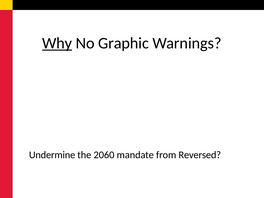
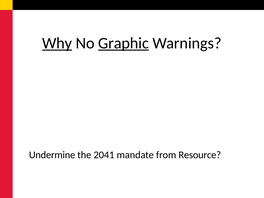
Graphic underline: none -> present
2060: 2060 -> 2041
Reversed: Reversed -> Resource
